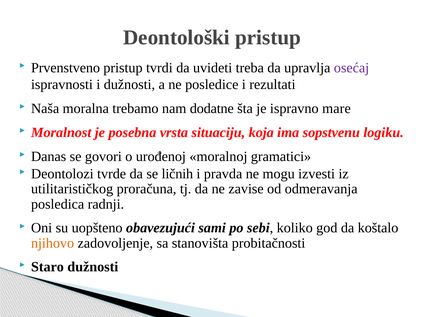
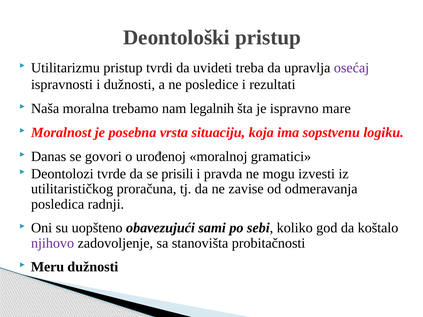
Prvenstveno: Prvenstveno -> Utilitarizmu
dodatne: dodatne -> legalnih
ličnih: ličnih -> prisili
njihovo colour: orange -> purple
Staro: Staro -> Meru
